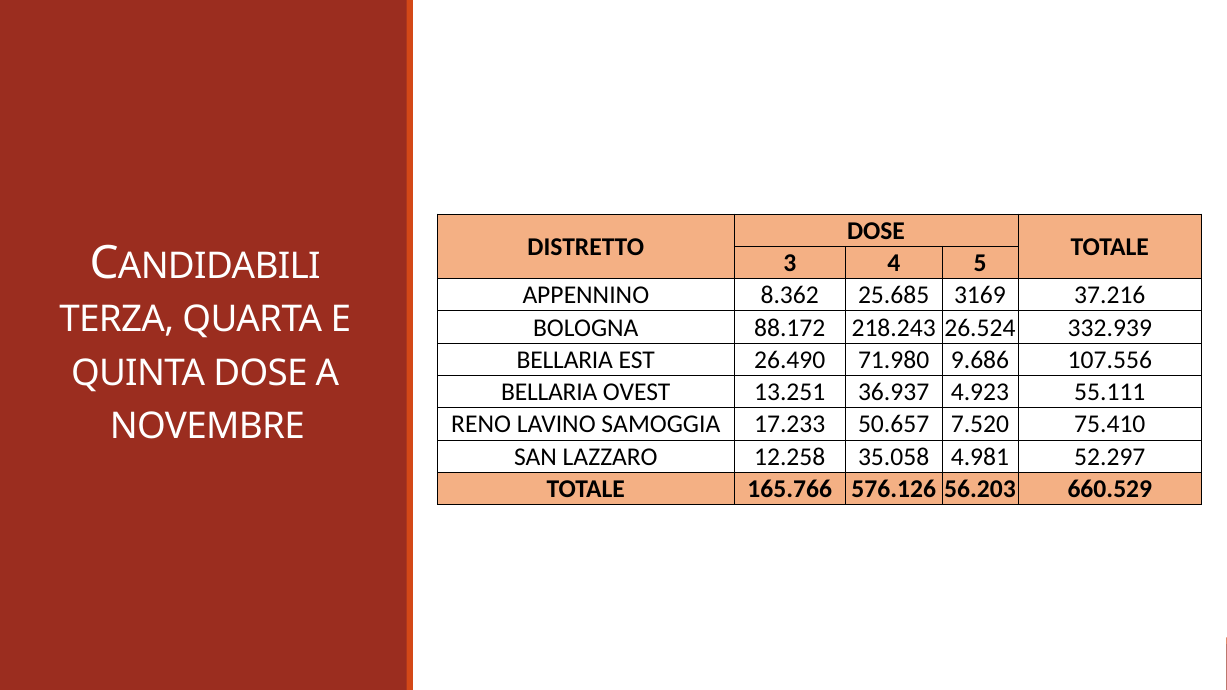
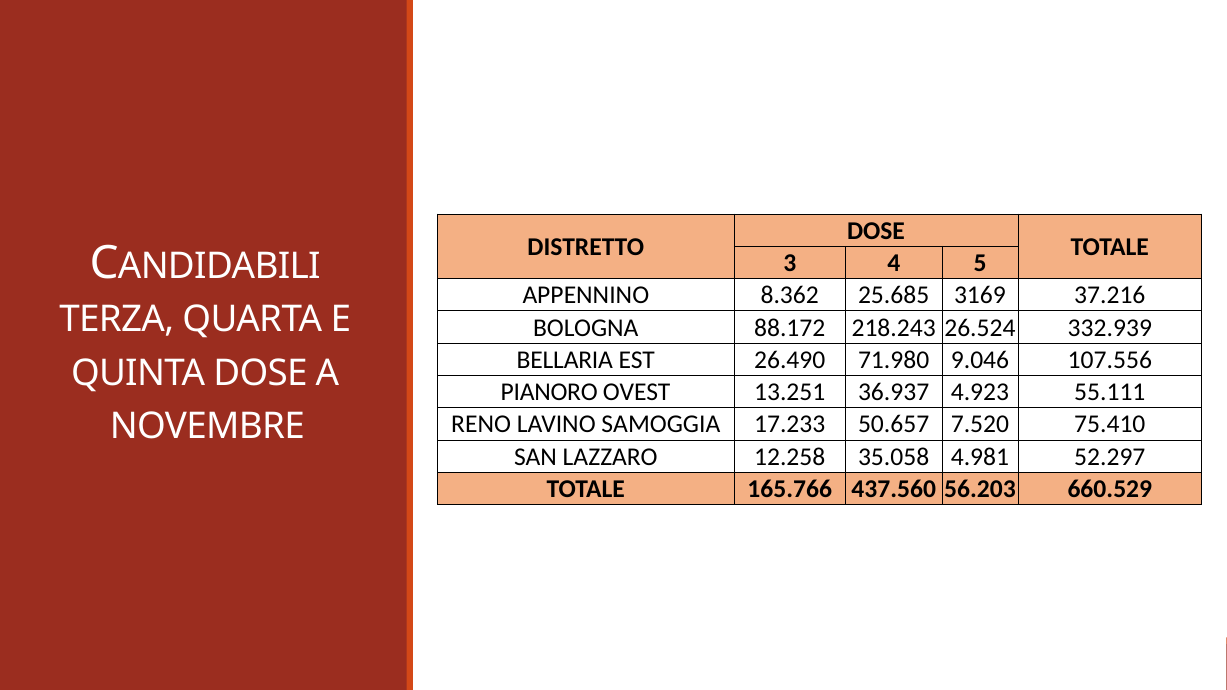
9.686: 9.686 -> 9.046
BELLARIA at (549, 392): BELLARIA -> PIANORO
576.126: 576.126 -> 437.560
